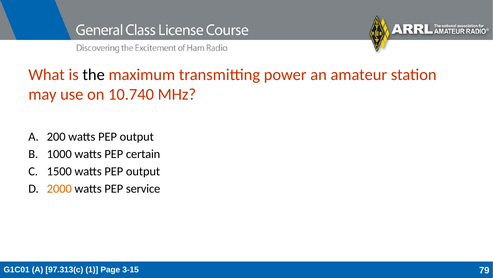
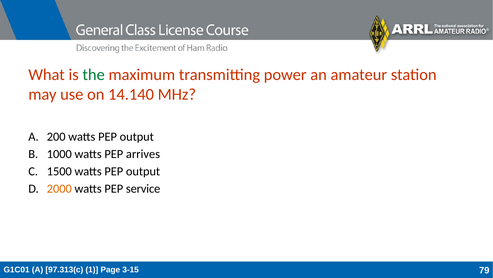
the colour: black -> green
10.740: 10.740 -> 14.140
certain: certain -> arrives
